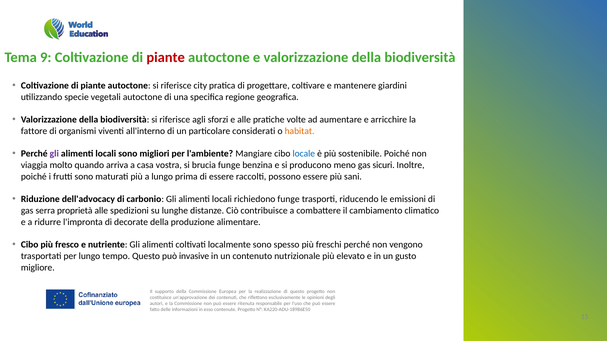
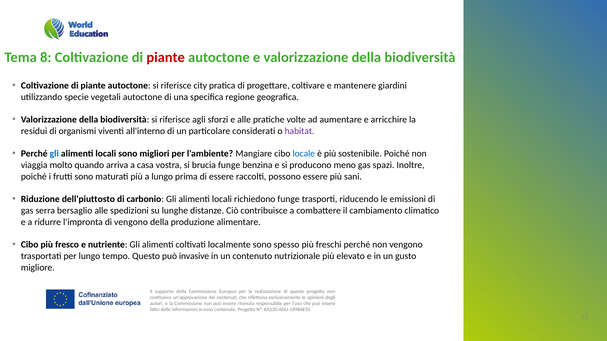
9: 9 -> 8
fattore: fattore -> residui
habitat colour: orange -> purple
gli at (54, 154) colour: purple -> blue
sicuri: sicuri -> spazi
dell'advocacy: dell'advocacy -> dell'piuttosto
proprietà: proprietà -> bersaglio
di decorate: decorate -> vengono
